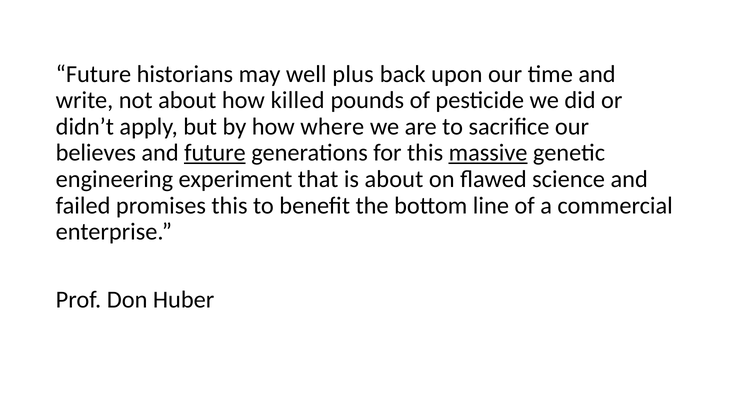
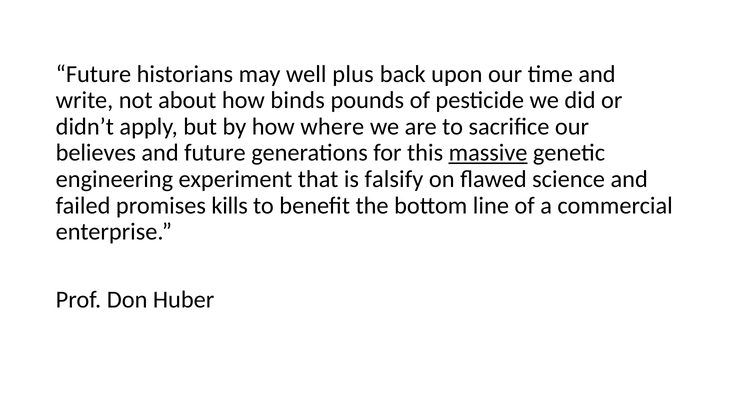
killed: killed -> binds
future at (215, 153) underline: present -> none
is about: about -> falsify
promises this: this -> kills
